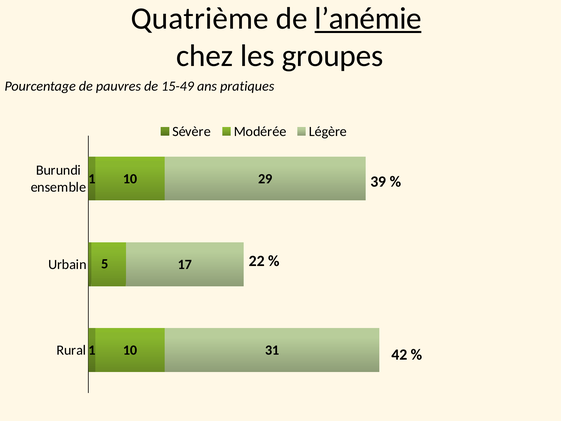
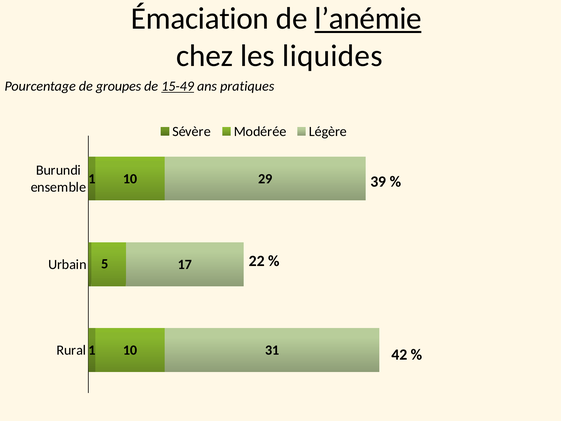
Quatrième: Quatrième -> Émaciation
groupes: groupes -> liquides
pauvres: pauvres -> groupes
15-49 underline: none -> present
